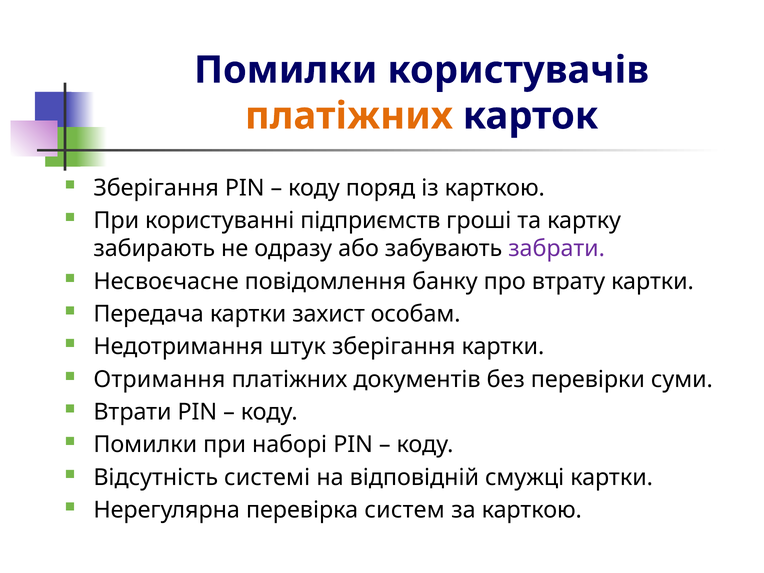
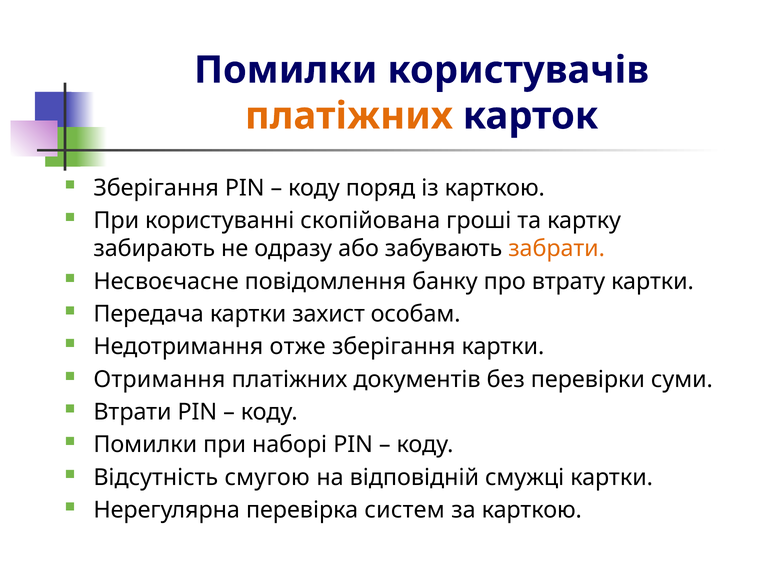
підприємств: підприємств -> скопійована
забрати colour: purple -> orange
штук: штук -> отже
системі: системі -> смугою
